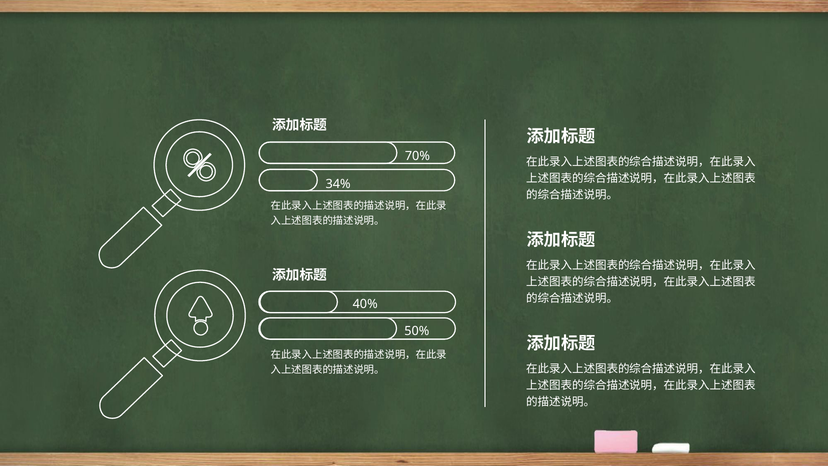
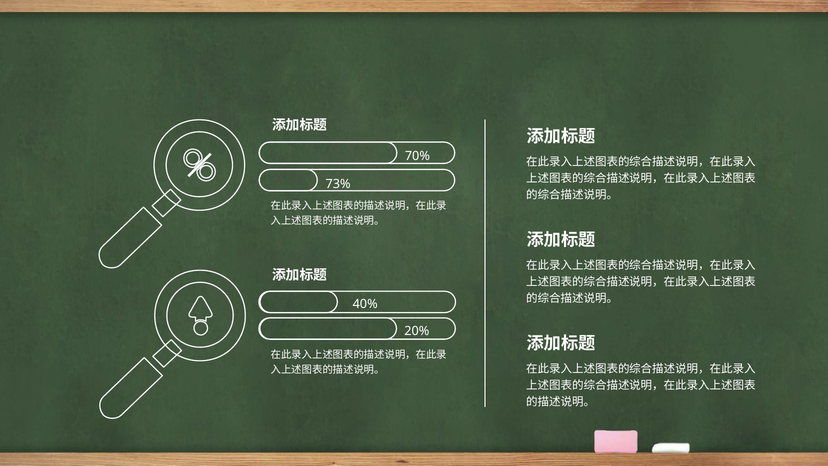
34%: 34% -> 73%
50%: 50% -> 20%
